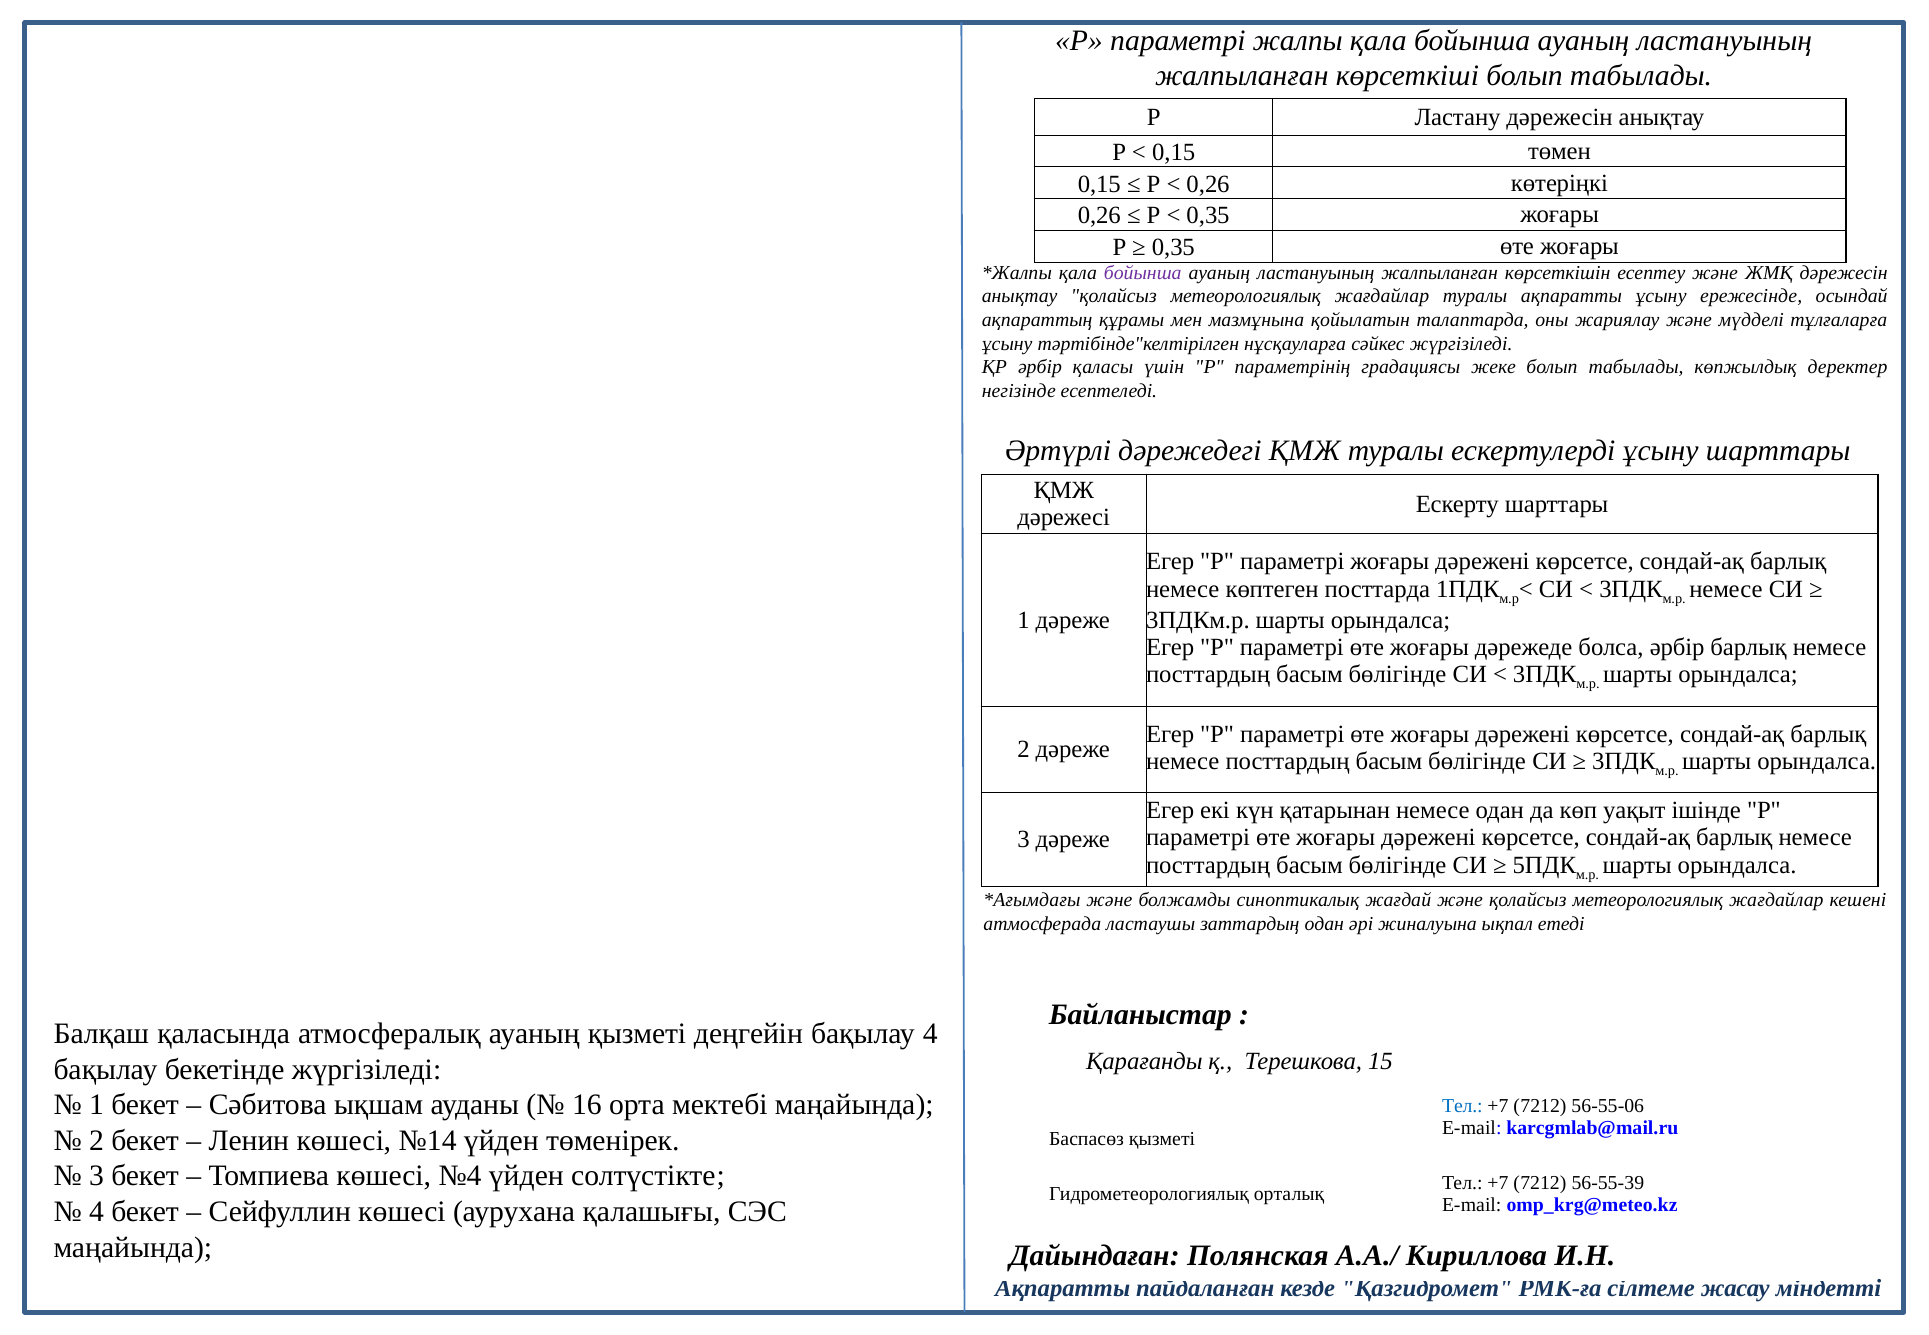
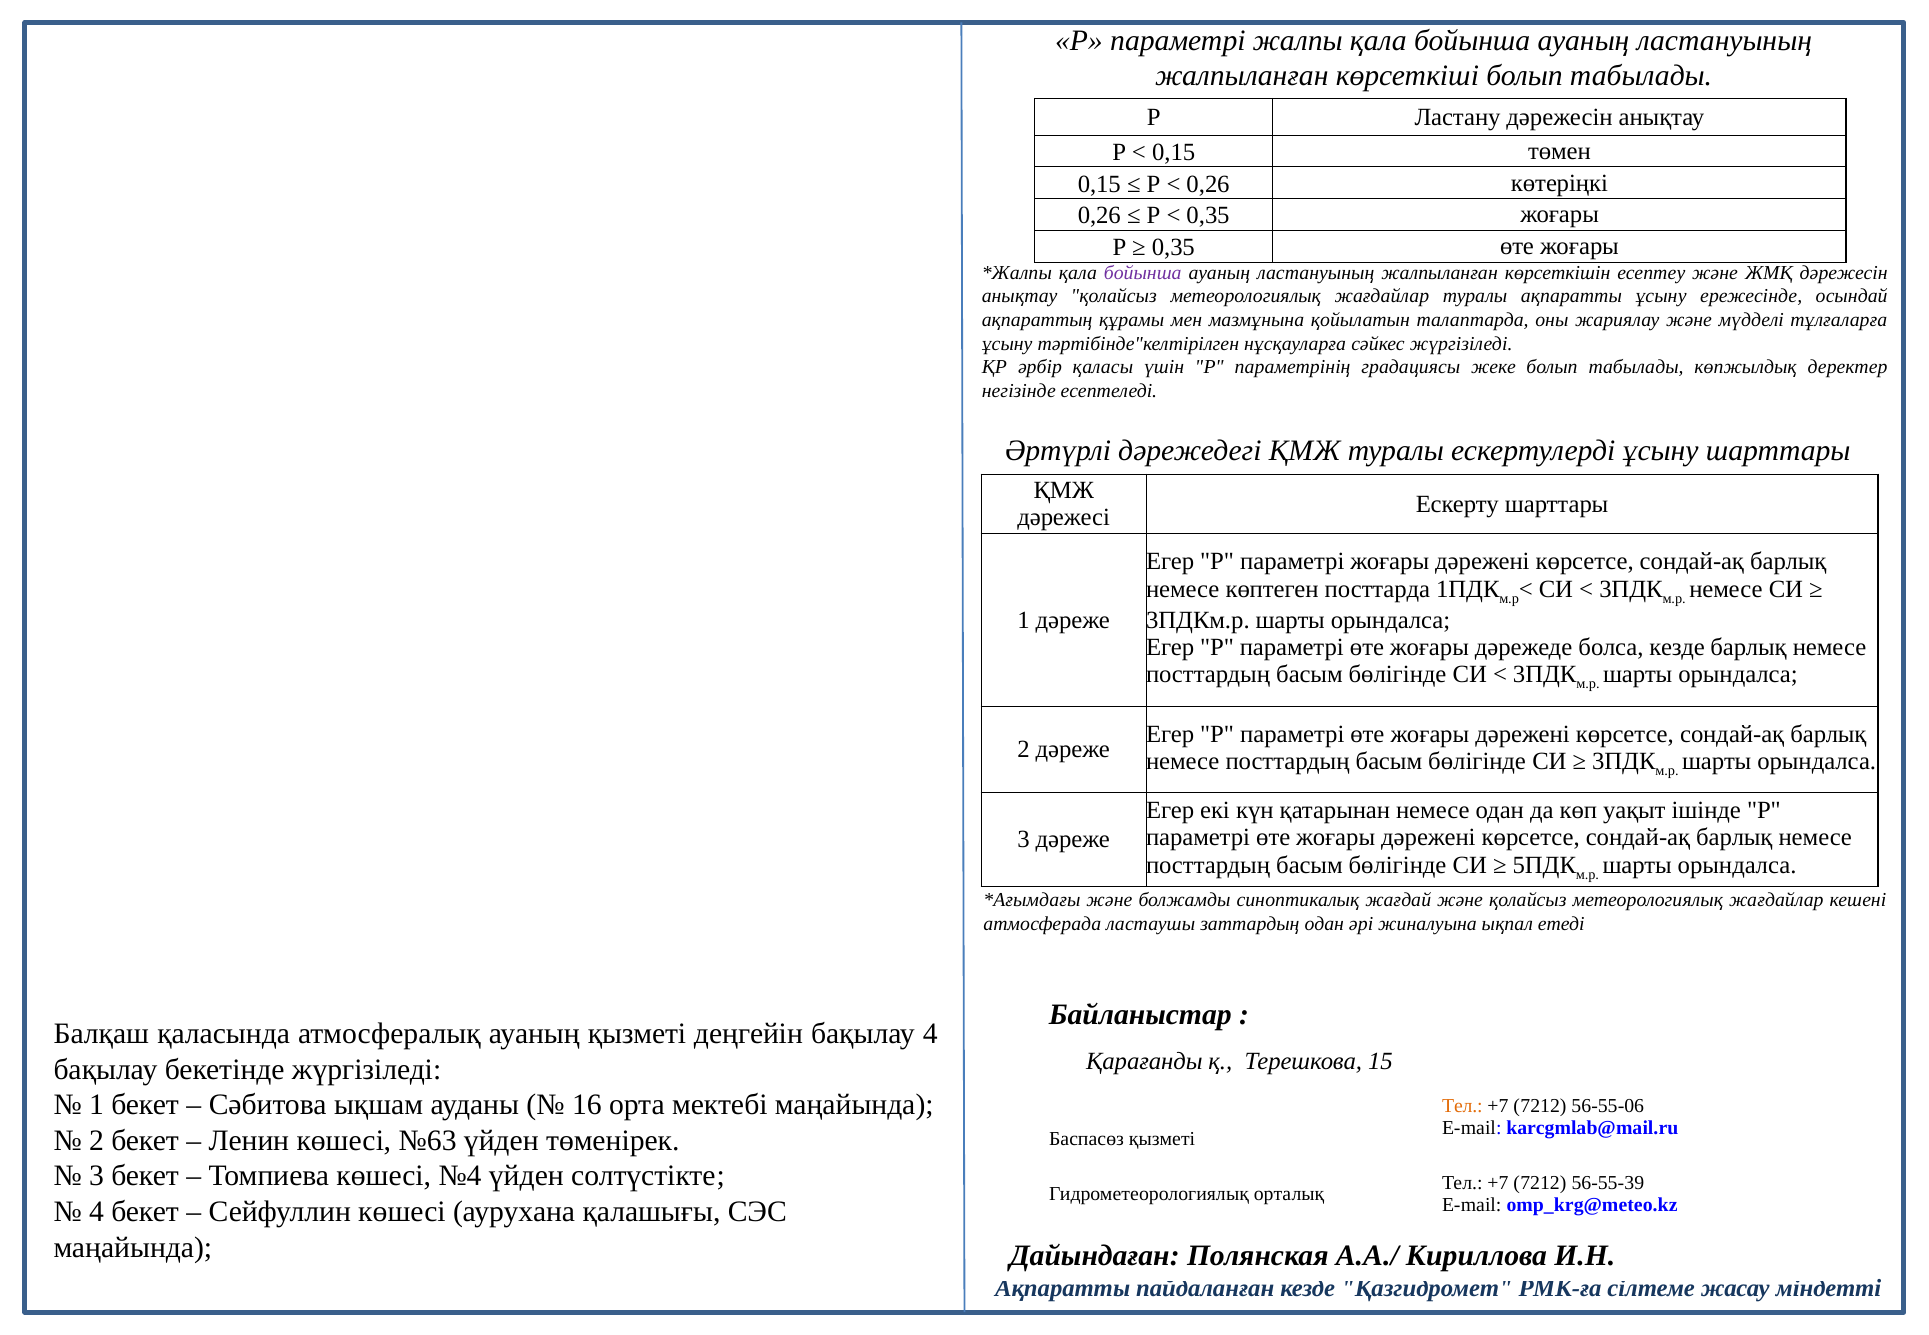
болса әрбір: әрбір -> кезде
Тел at (1462, 1106) colour: blue -> orange
№14: №14 -> №63
